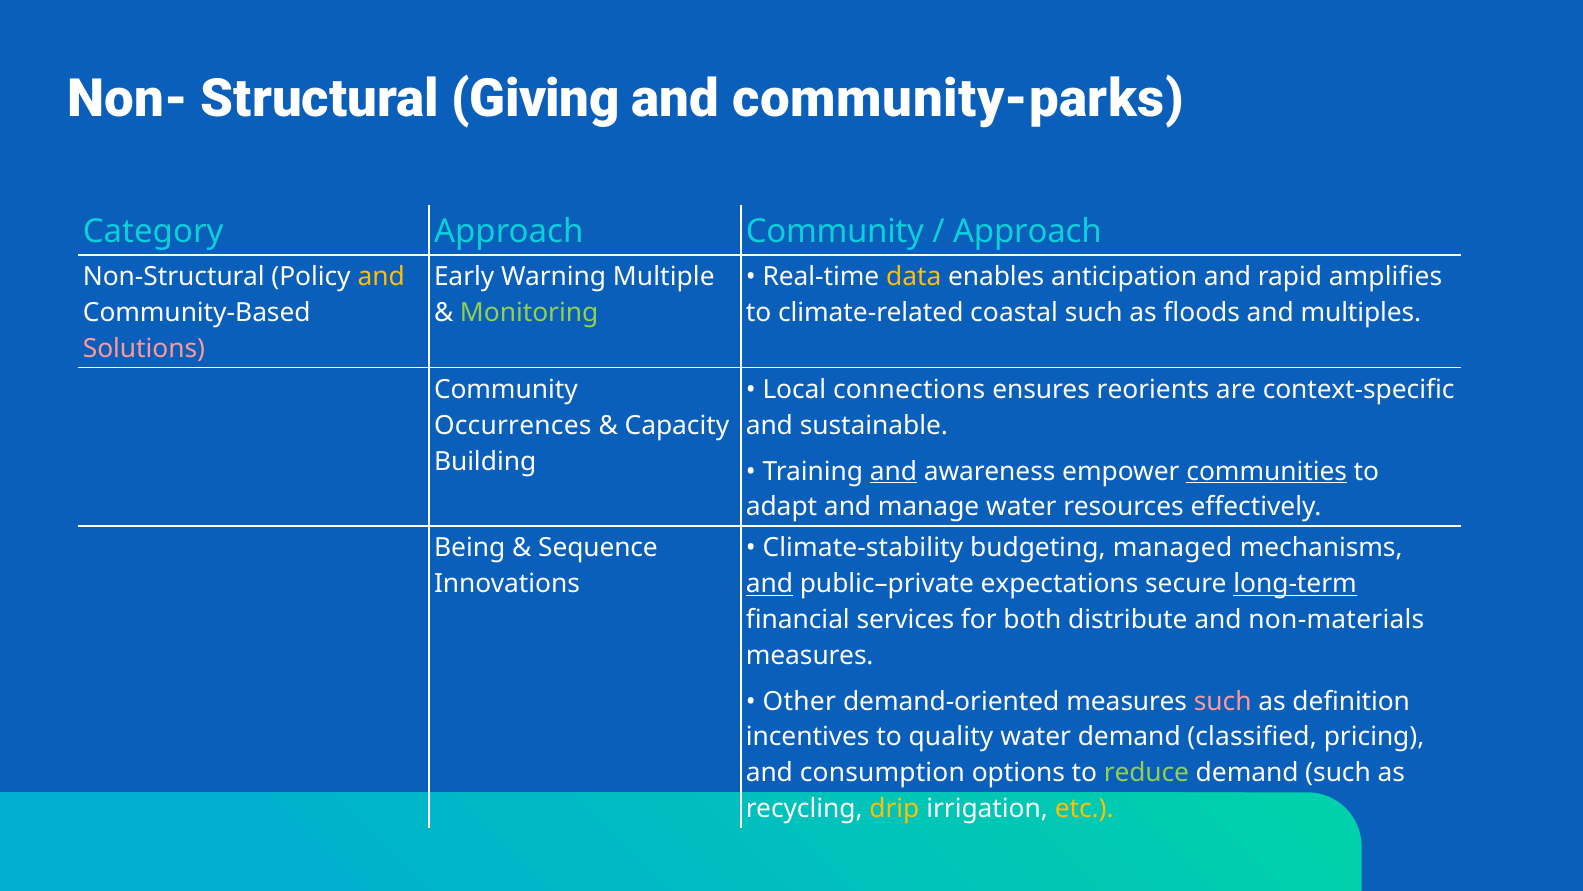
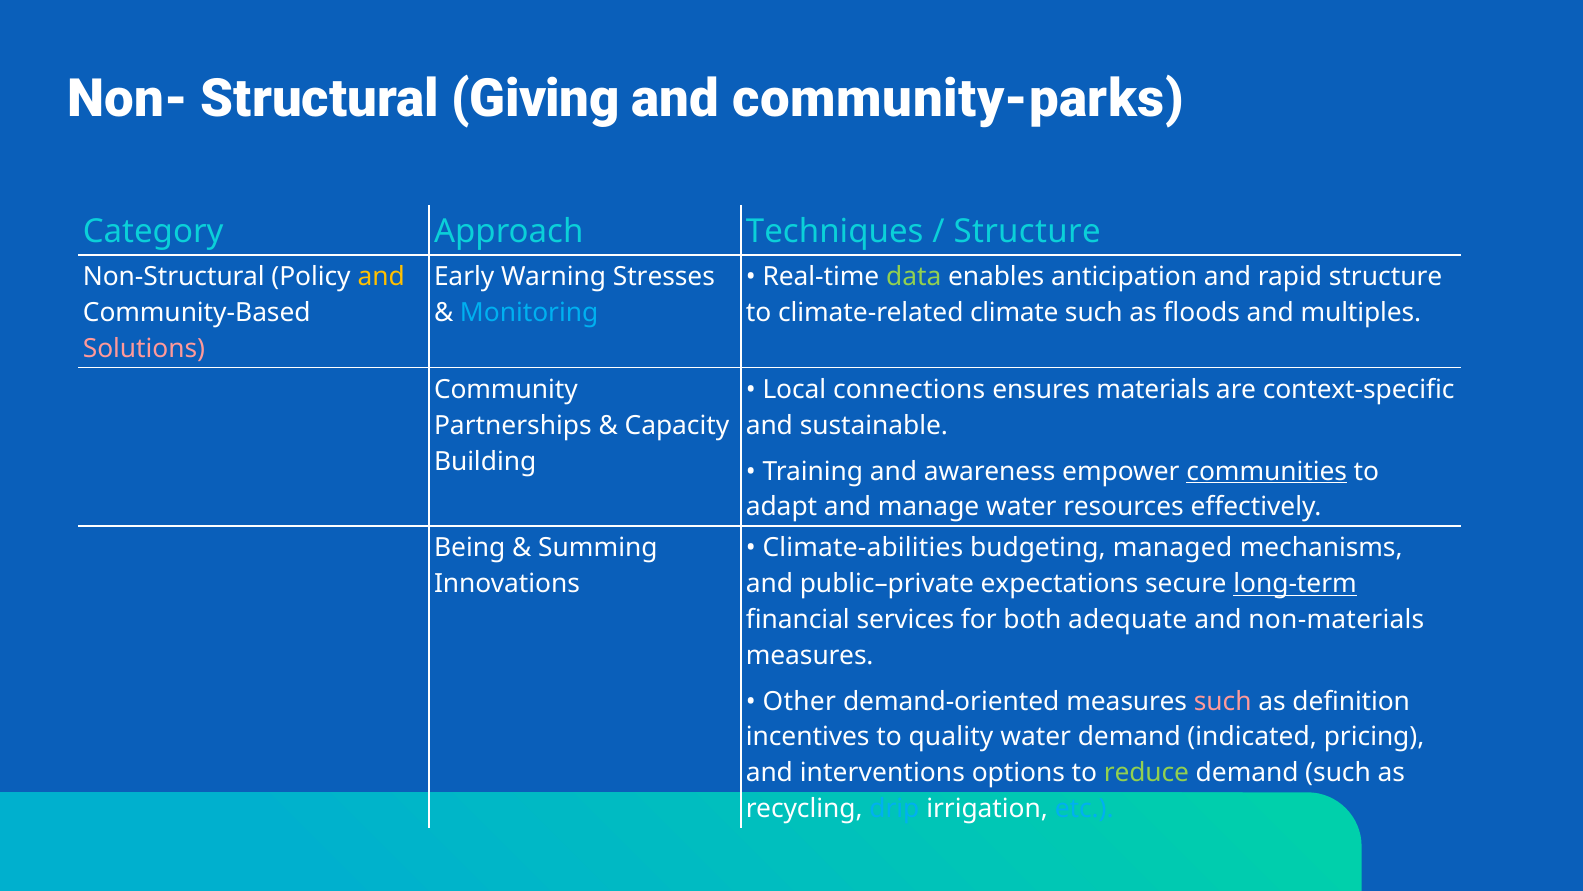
Approach Community: Community -> Techniques
Approach at (1027, 232): Approach -> Structure
Multiple: Multiple -> Stresses
data colour: yellow -> light green
rapid amplifies: amplifies -> structure
Monitoring colour: light green -> light blue
coastal: coastal -> climate
reorients: reorients -> materials
Occurrences: Occurrences -> Partnerships
and at (893, 471) underline: present -> none
Sequence: Sequence -> Summing
Climate-stability: Climate-stability -> Climate-abilities
and at (769, 584) underline: present -> none
distribute: distribute -> adequate
classified: classified -> indicated
consumption: consumption -> interventions
drip colour: yellow -> light blue
etc colour: yellow -> light blue
